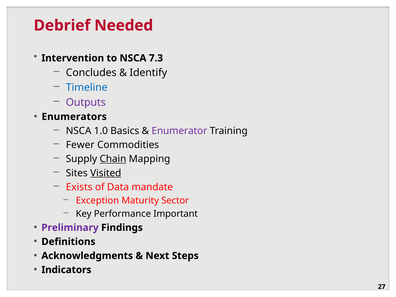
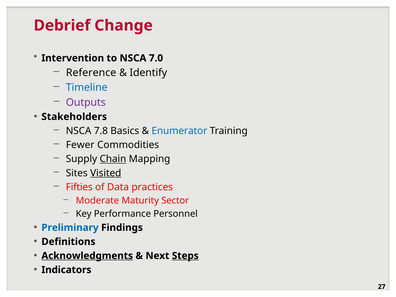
Needed: Needed -> Change
7.3: 7.3 -> 7.0
Concludes: Concludes -> Reference
Enumerators: Enumerators -> Stakeholders
1.0: 1.0 -> 7.8
Enumerator colour: purple -> blue
Exists: Exists -> Fifties
mandate: mandate -> practices
Exception: Exception -> Moderate
Important: Important -> Personnel
Preliminary colour: purple -> blue
Acknowledgments underline: none -> present
Steps underline: none -> present
